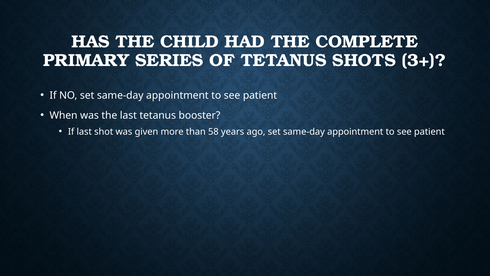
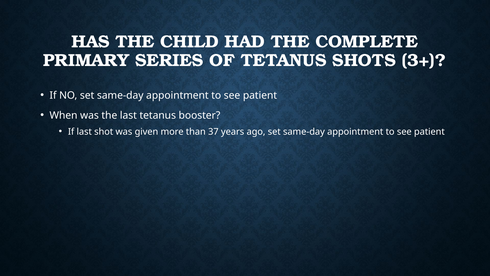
58: 58 -> 37
